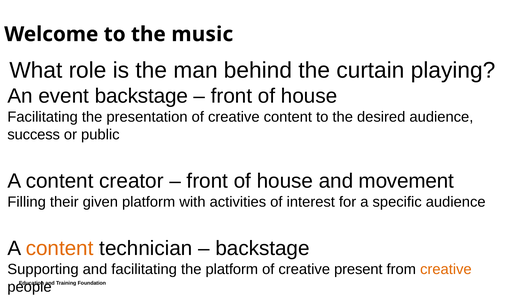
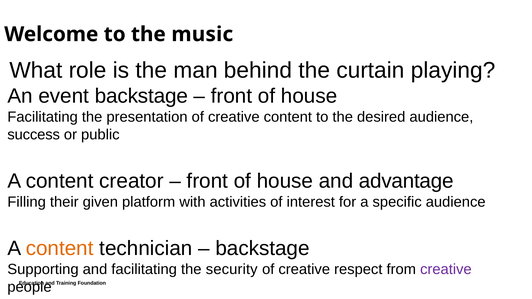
movement: movement -> advantage
the platform: platform -> security
present: present -> respect
creative at (446, 270) colour: orange -> purple
